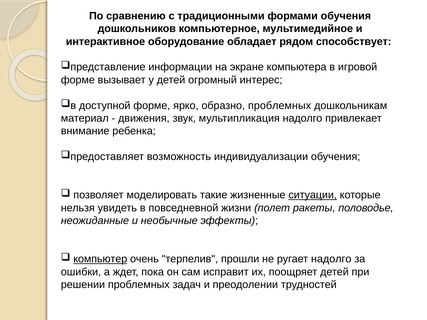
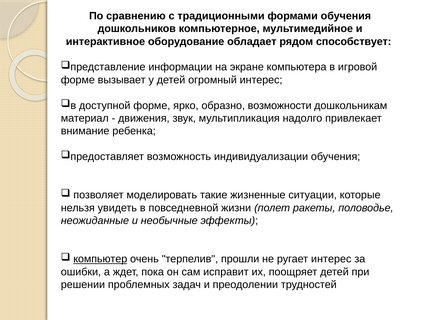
образно проблемных: проблемных -> возможности
ситуации underline: present -> none
ругает надолго: надолго -> интерес
